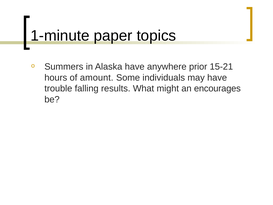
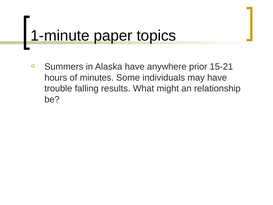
amount: amount -> minutes
encourages: encourages -> relationship
